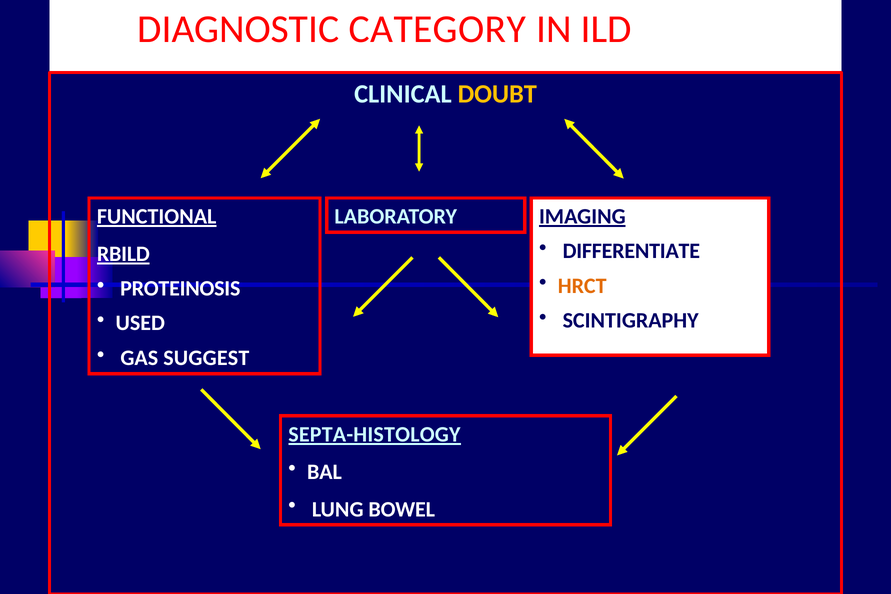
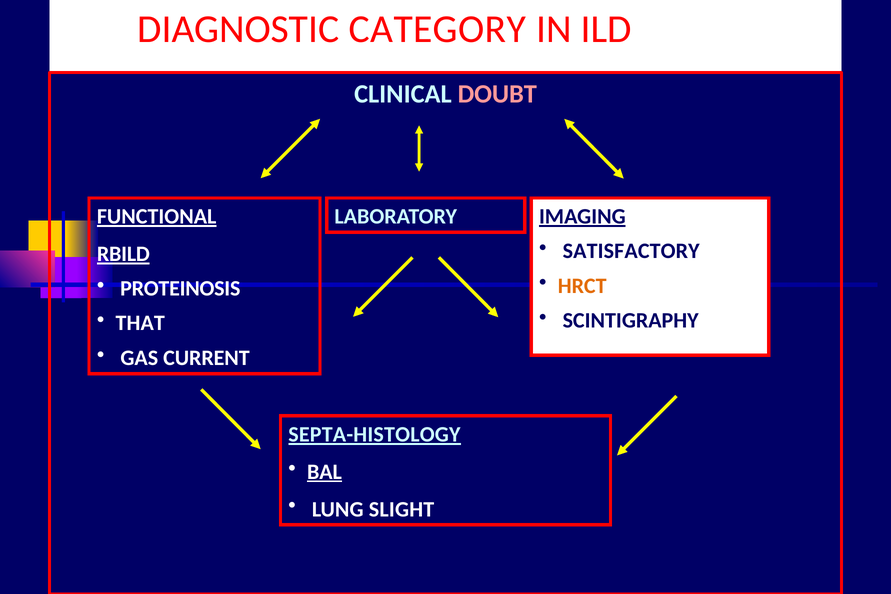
DOUBT colour: yellow -> pink
DIFFERENTIATE: DIFFERENTIATE -> SATISFACTORY
USED: USED -> THAT
SUGGEST: SUGGEST -> CURRENT
BAL underline: none -> present
BOWEL: BOWEL -> SLIGHT
